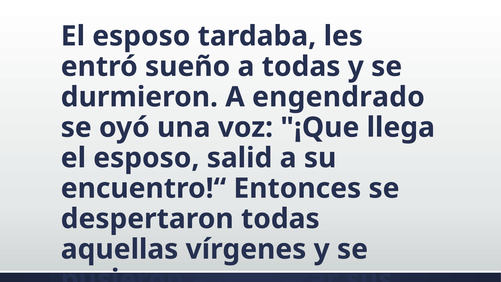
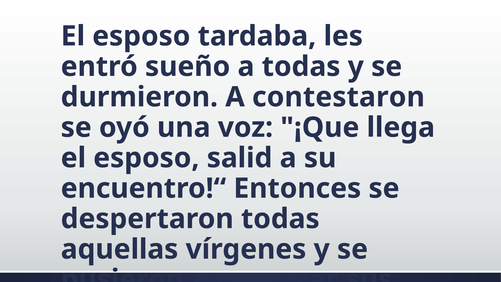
engendrado: engendrado -> contestaron
